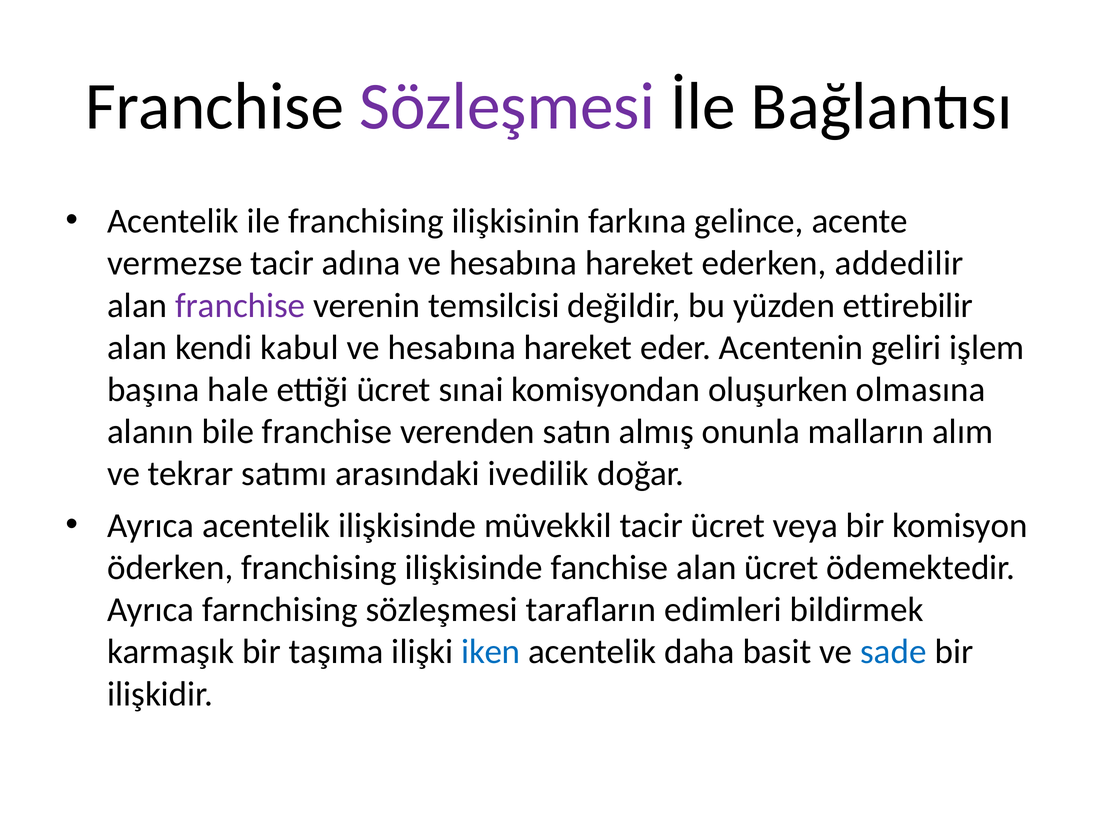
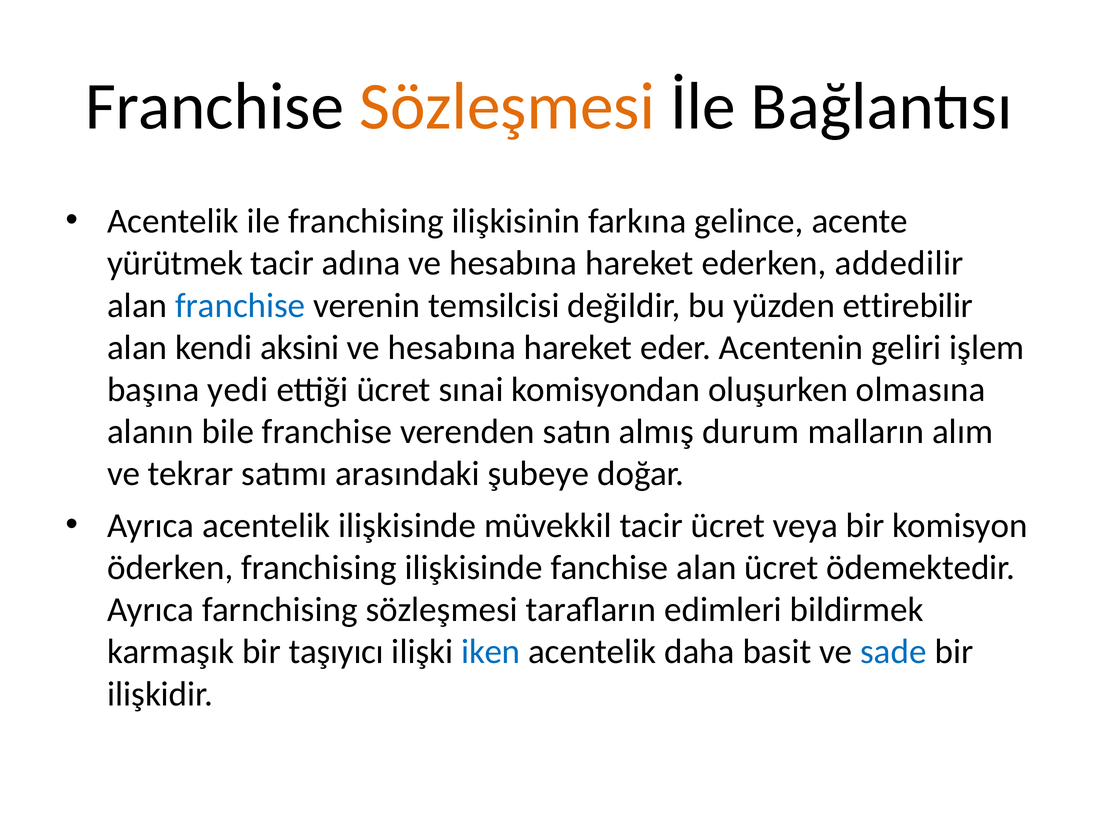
Sözleşmesi at (507, 106) colour: purple -> orange
vermezse: vermezse -> yürütmek
franchise at (240, 306) colour: purple -> blue
kabul: kabul -> aksini
hale: hale -> yedi
onunla: onunla -> durum
ivedilik: ivedilik -> şubeye
taşıma: taşıma -> taşıyıcı
